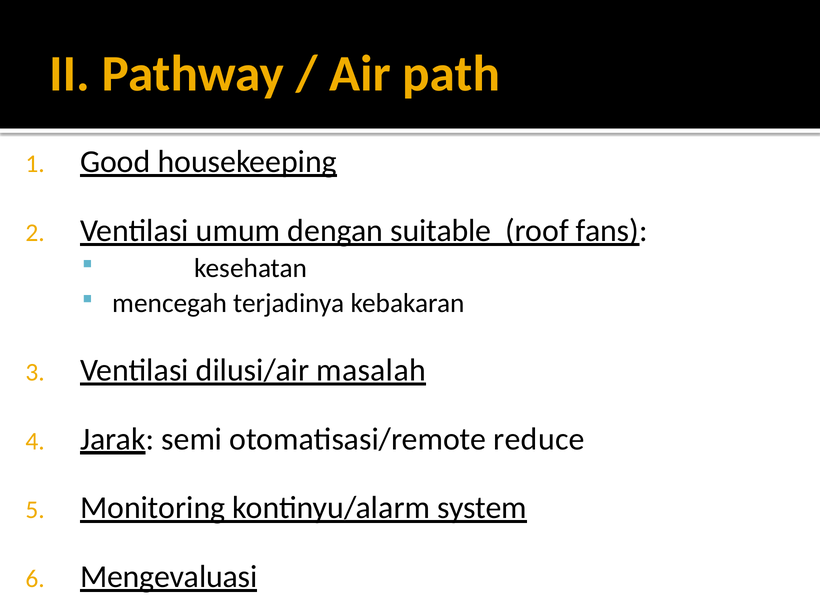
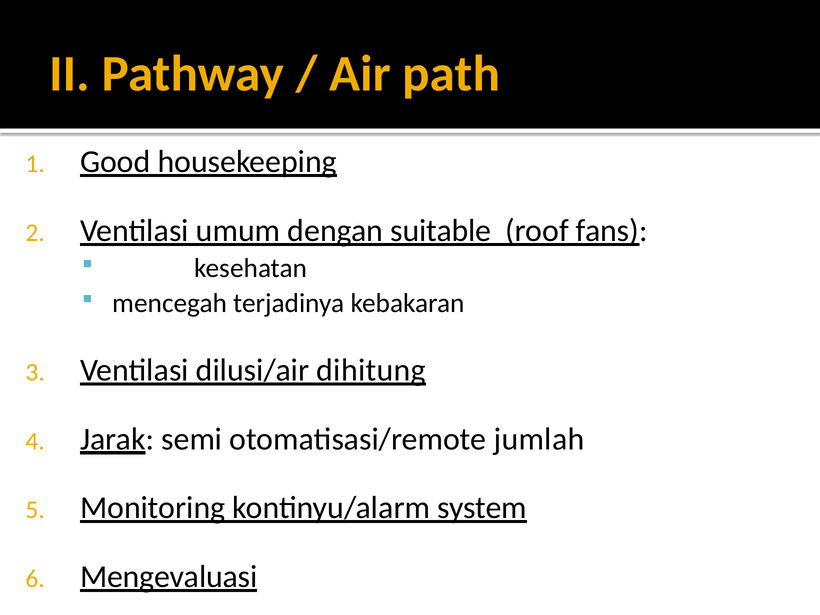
masalah: masalah -> dihitung
reduce: reduce -> jumlah
